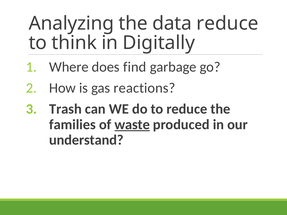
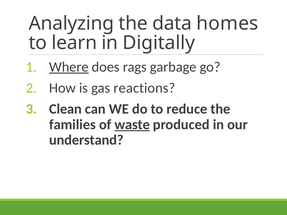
data reduce: reduce -> homes
think: think -> learn
Where underline: none -> present
find: find -> rags
Trash: Trash -> Clean
